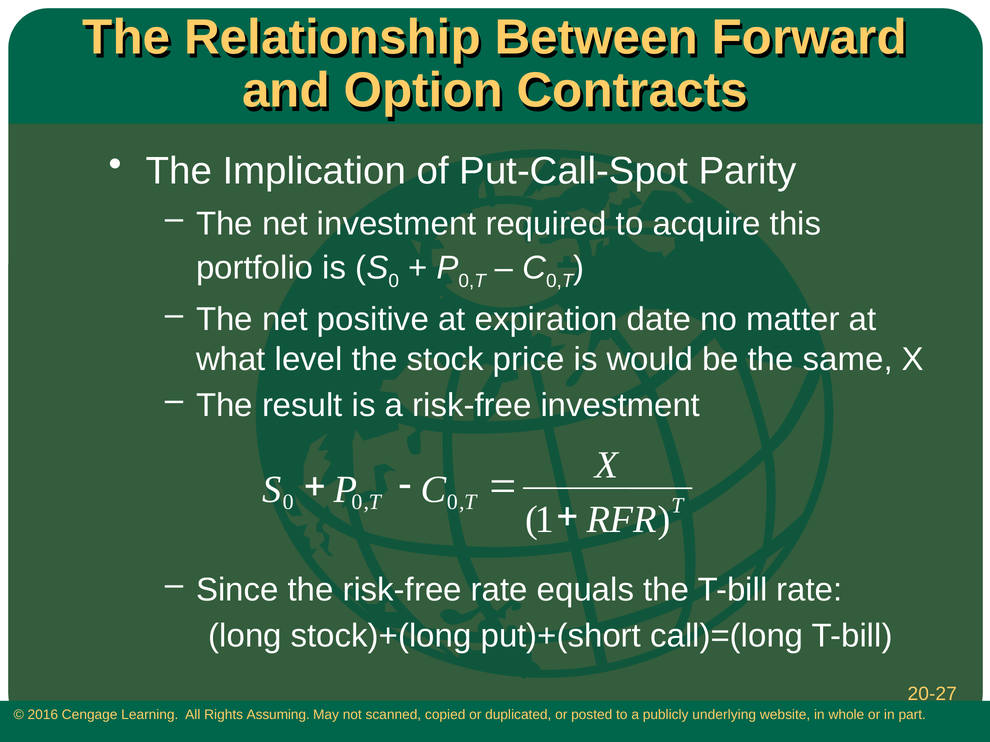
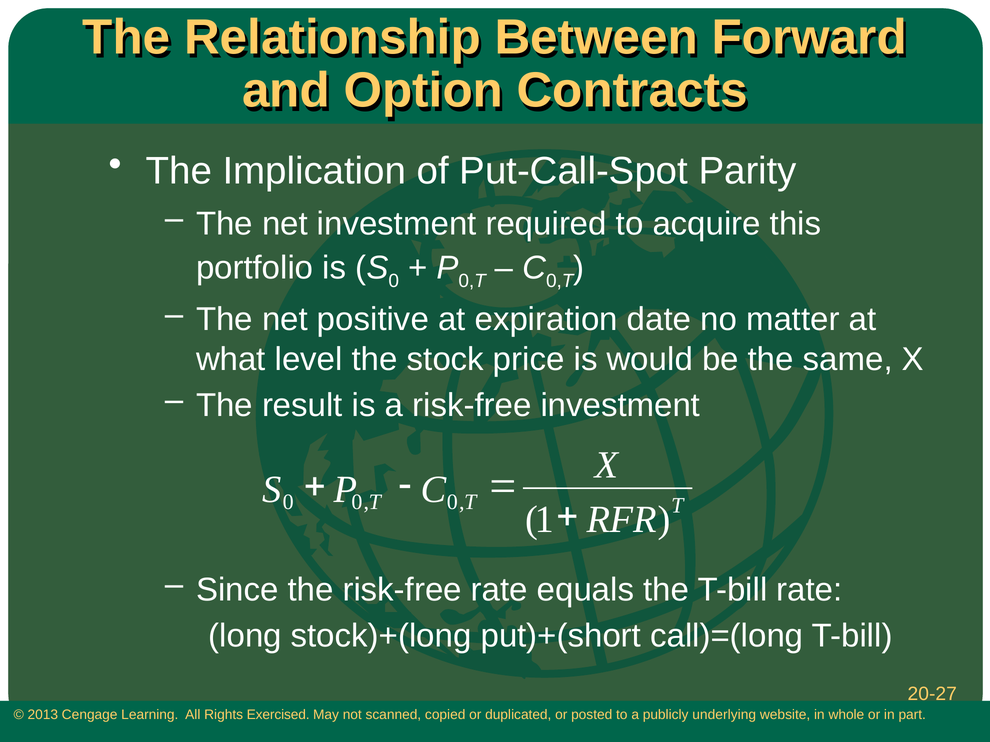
2016: 2016 -> 2013
Assuming: Assuming -> Exercised
